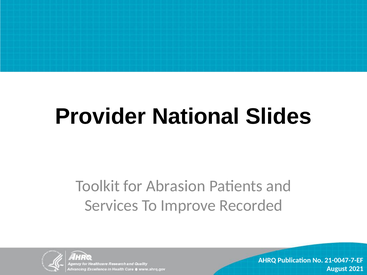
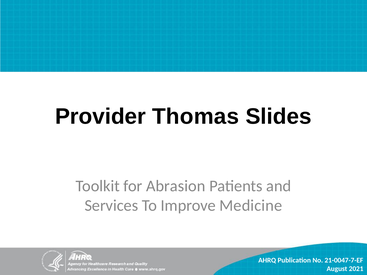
National: National -> Thomas
Recorded: Recorded -> Medicine
